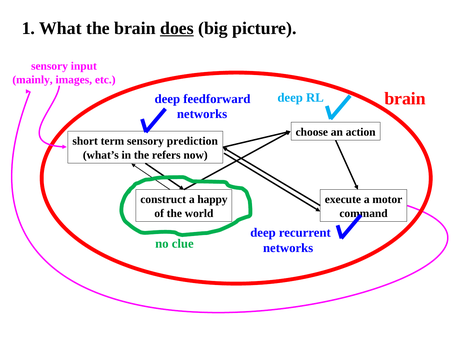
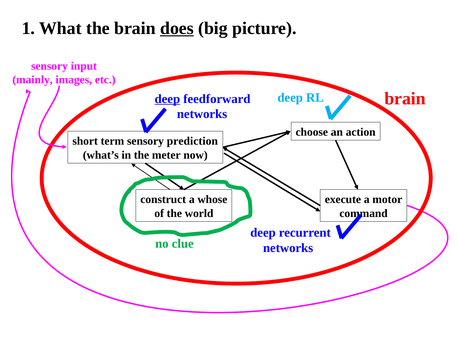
deep at (167, 99) underline: none -> present
refers: refers -> meter
happy: happy -> whose
